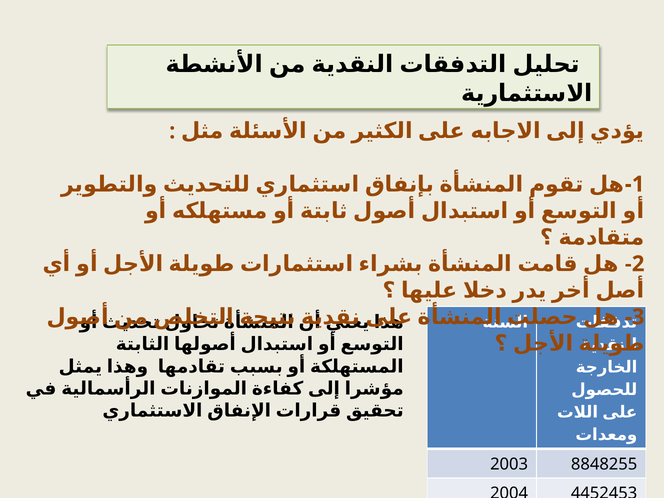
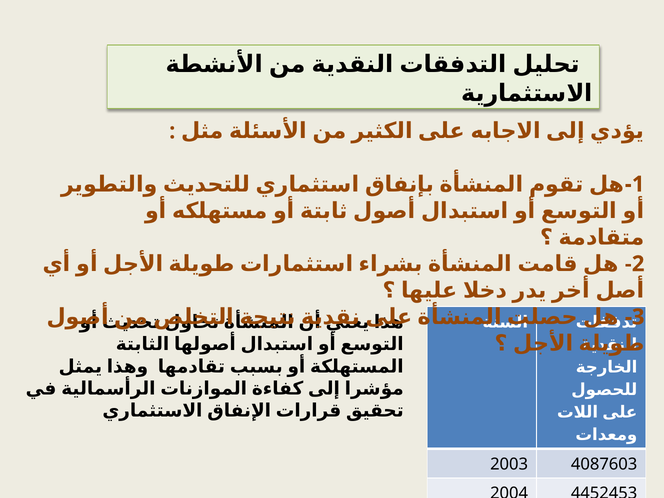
8848255: 8848255 -> 4087603
